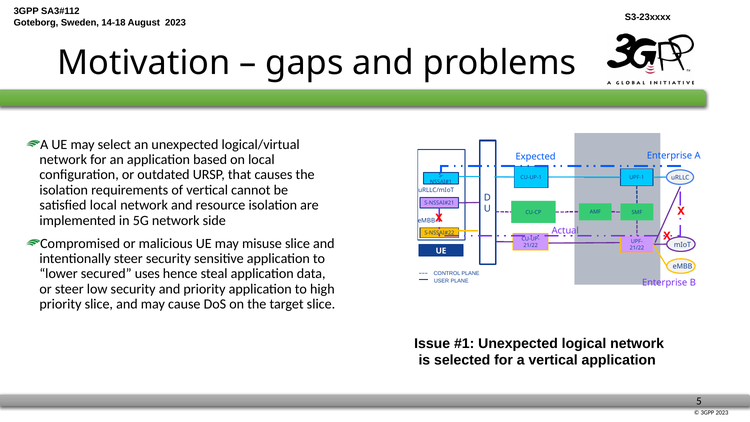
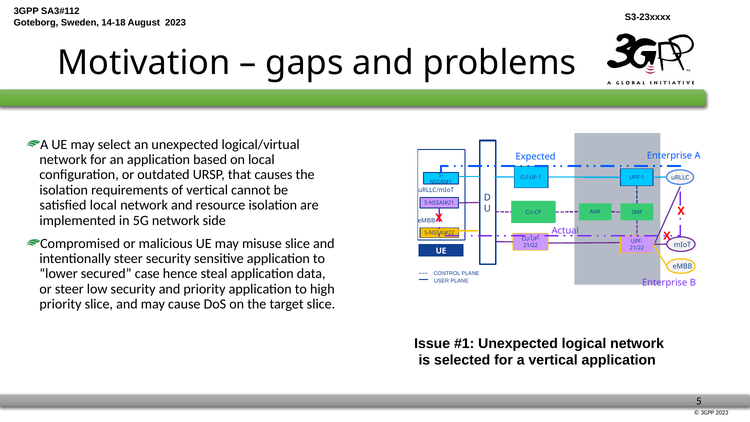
uses: uses -> case
